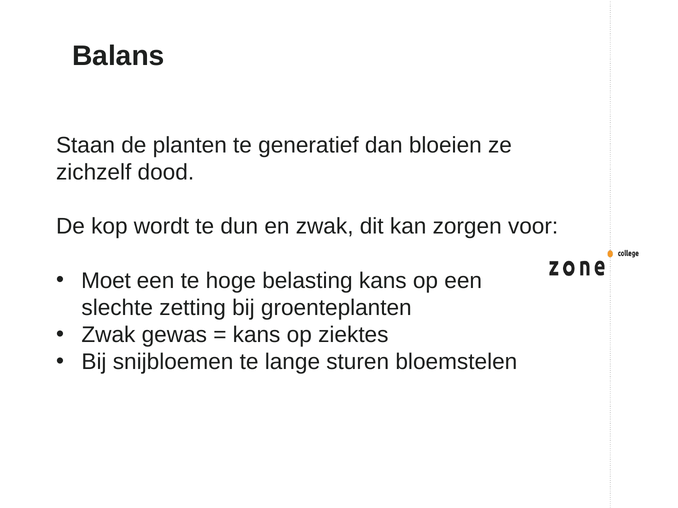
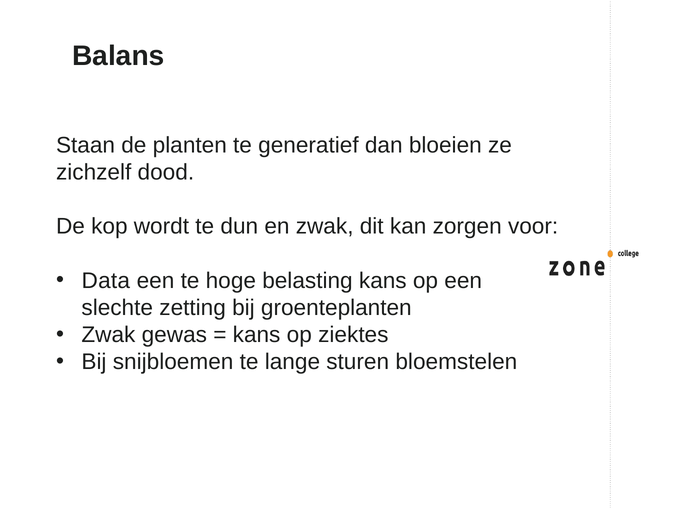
Moet: Moet -> Data
